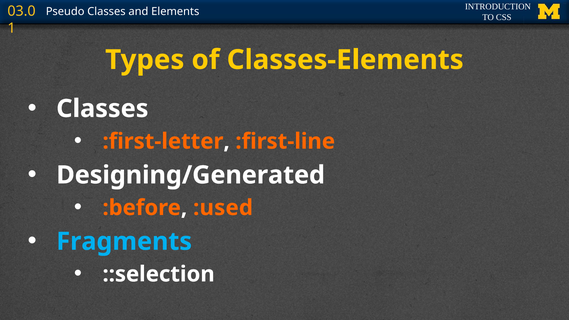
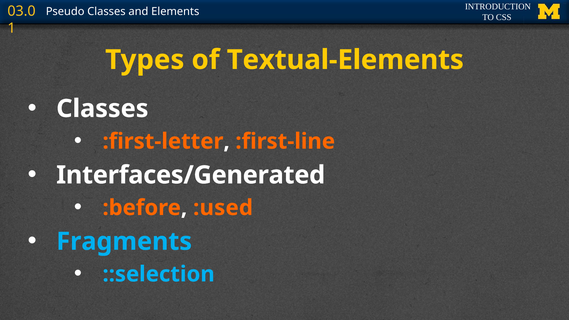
Classes-Elements: Classes-Elements -> Textual-Elements
Designing/Generated: Designing/Generated -> Interfaces/Generated
::selection colour: white -> light blue
